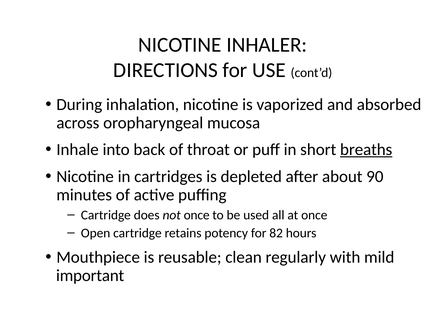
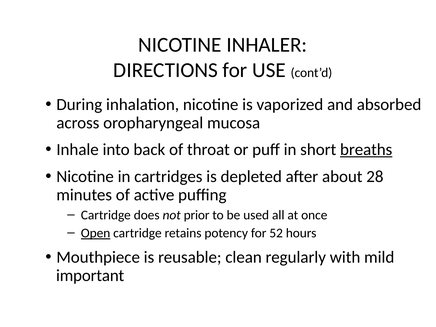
90: 90 -> 28
not once: once -> prior
Open underline: none -> present
82: 82 -> 52
